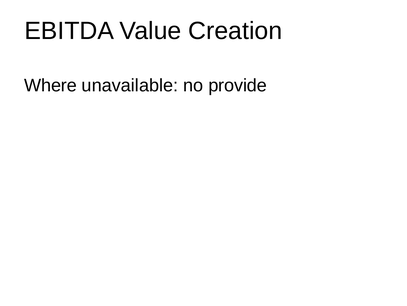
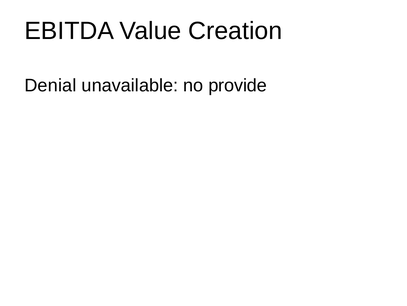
Where: Where -> Denial
